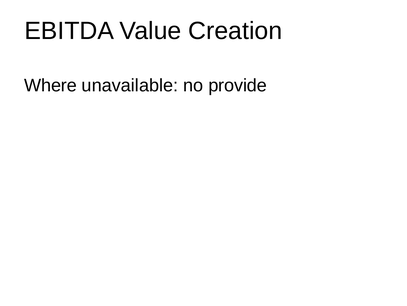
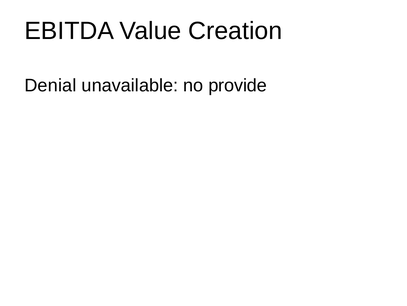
Where: Where -> Denial
